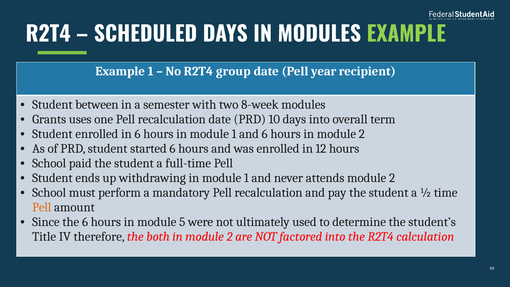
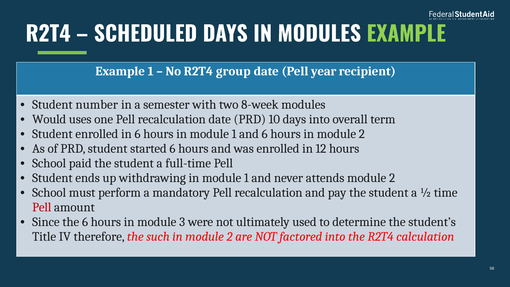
between: between -> number
Grants: Grants -> Would
Pell at (42, 207) colour: orange -> red
5: 5 -> 3
both: both -> such
